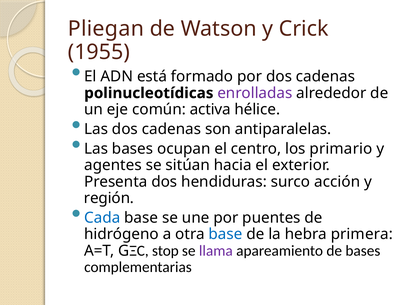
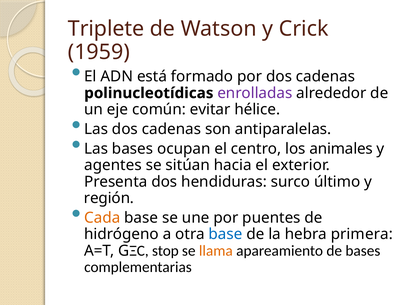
Pliegan: Pliegan -> Triplete
1955: 1955 -> 1959
activa: activa -> evitar
primario: primario -> animales
acción: acción -> último
Cada colour: blue -> orange
llama colour: purple -> orange
